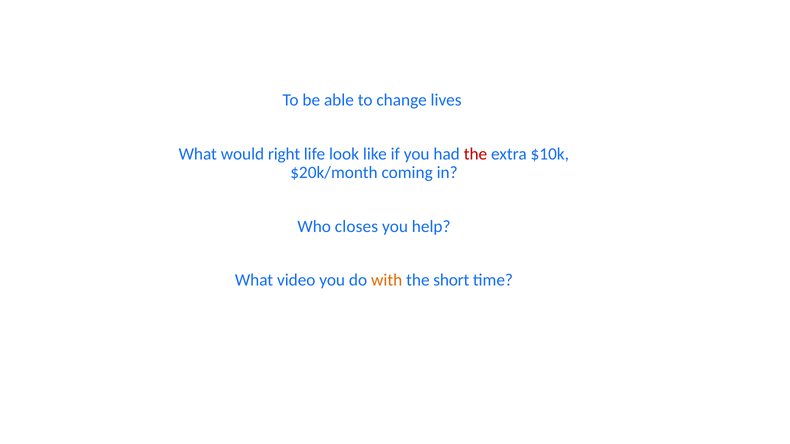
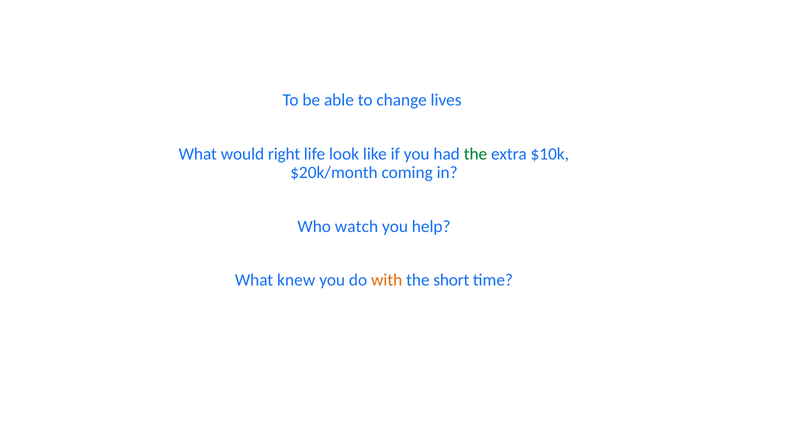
the at (475, 154) colour: red -> green
closes: closes -> watch
video: video -> knew
